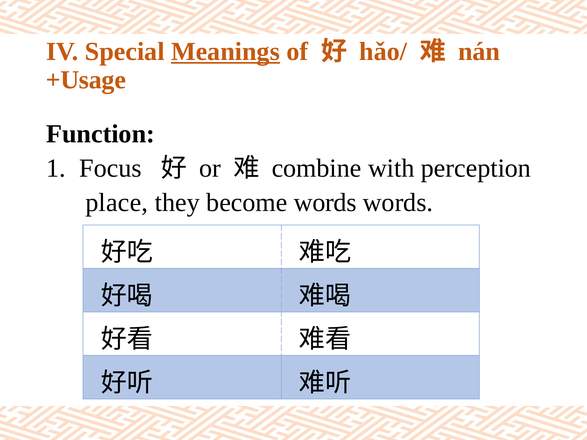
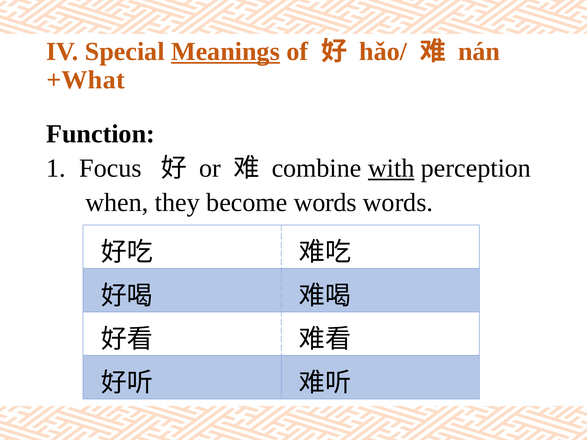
+Usage: +Usage -> +What
with underline: none -> present
place: place -> when
